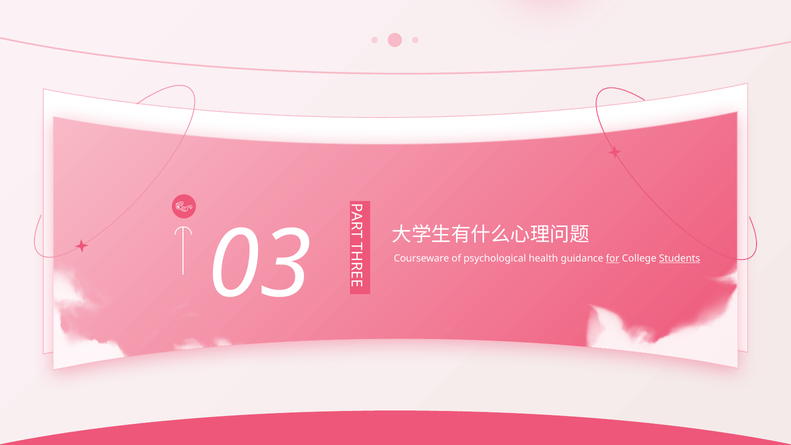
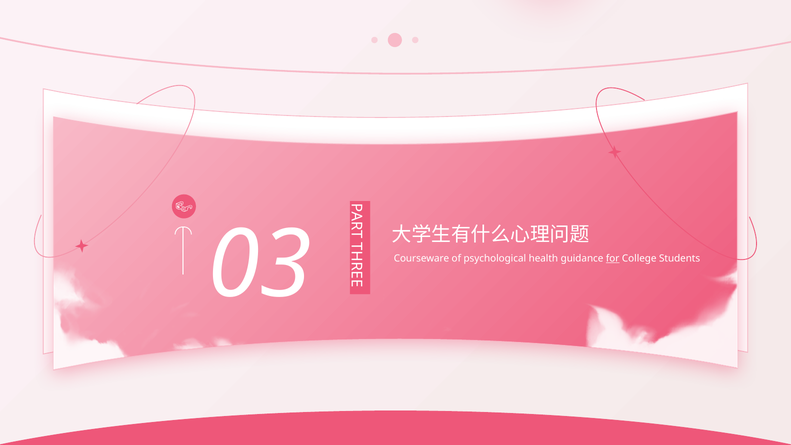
Students underline: present -> none
